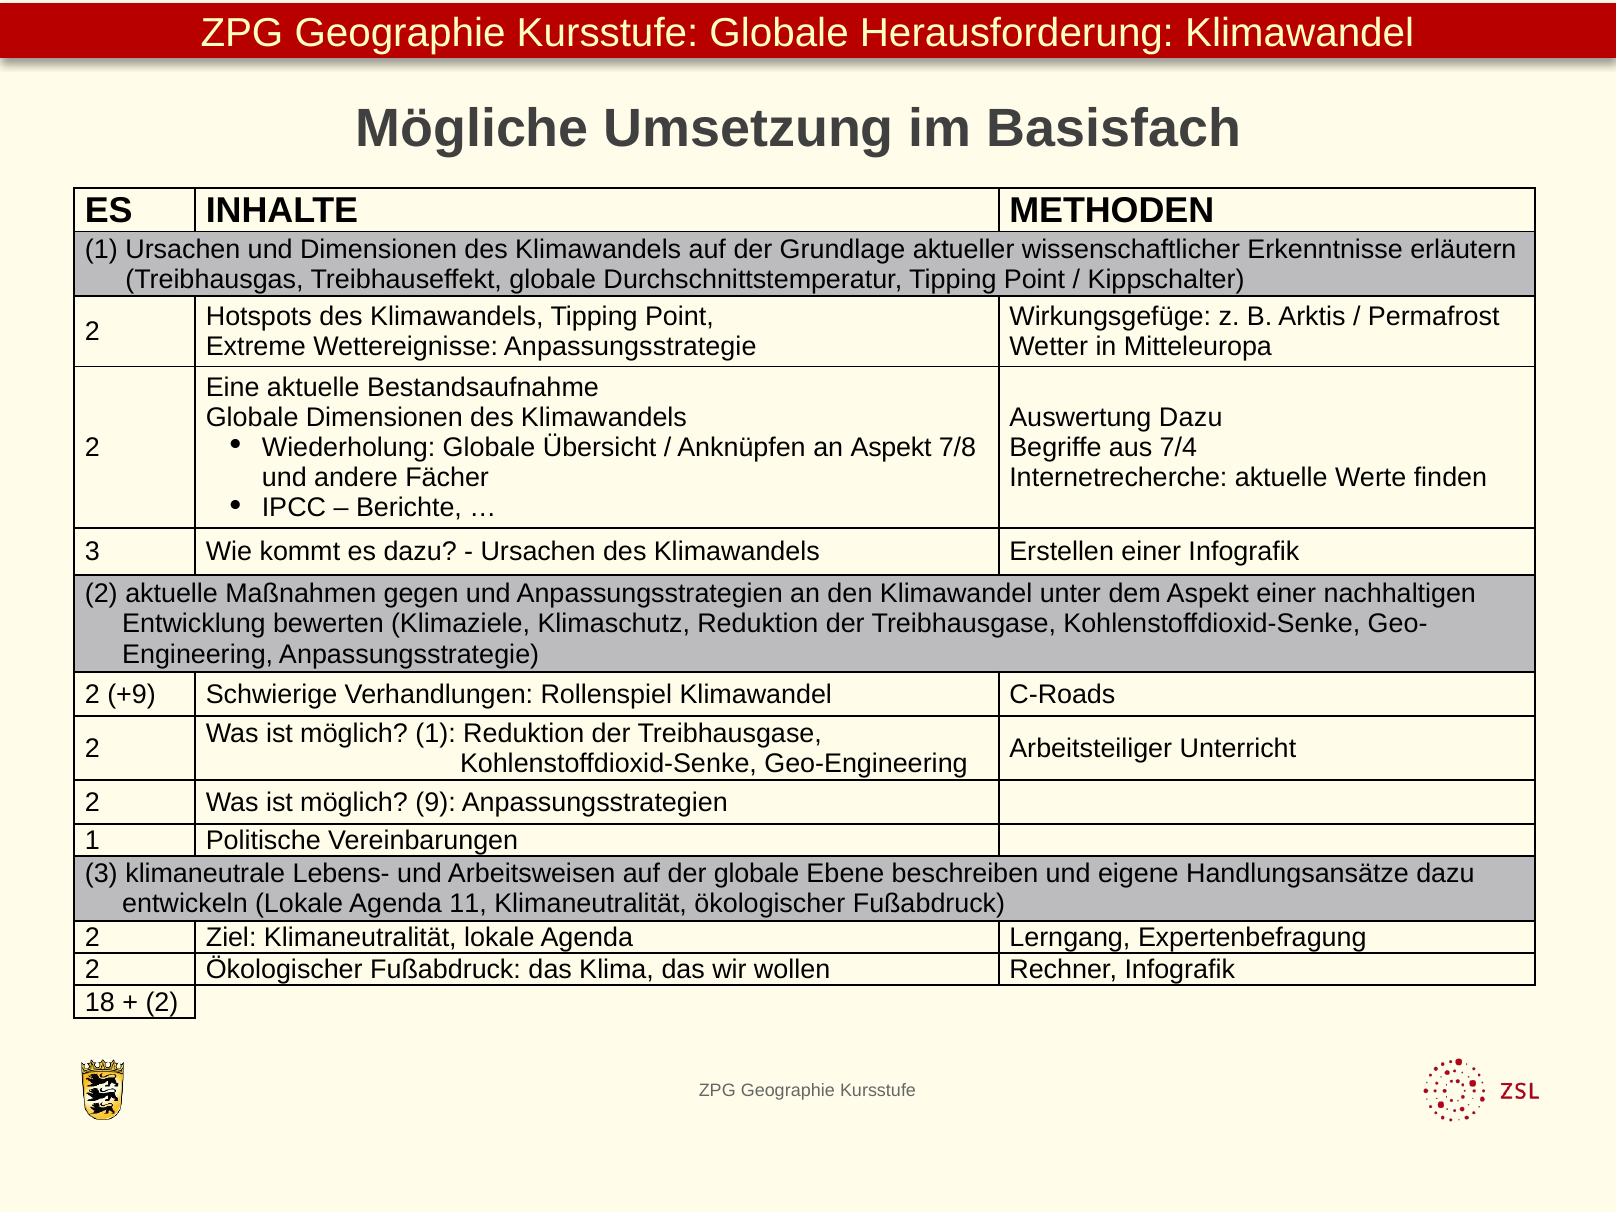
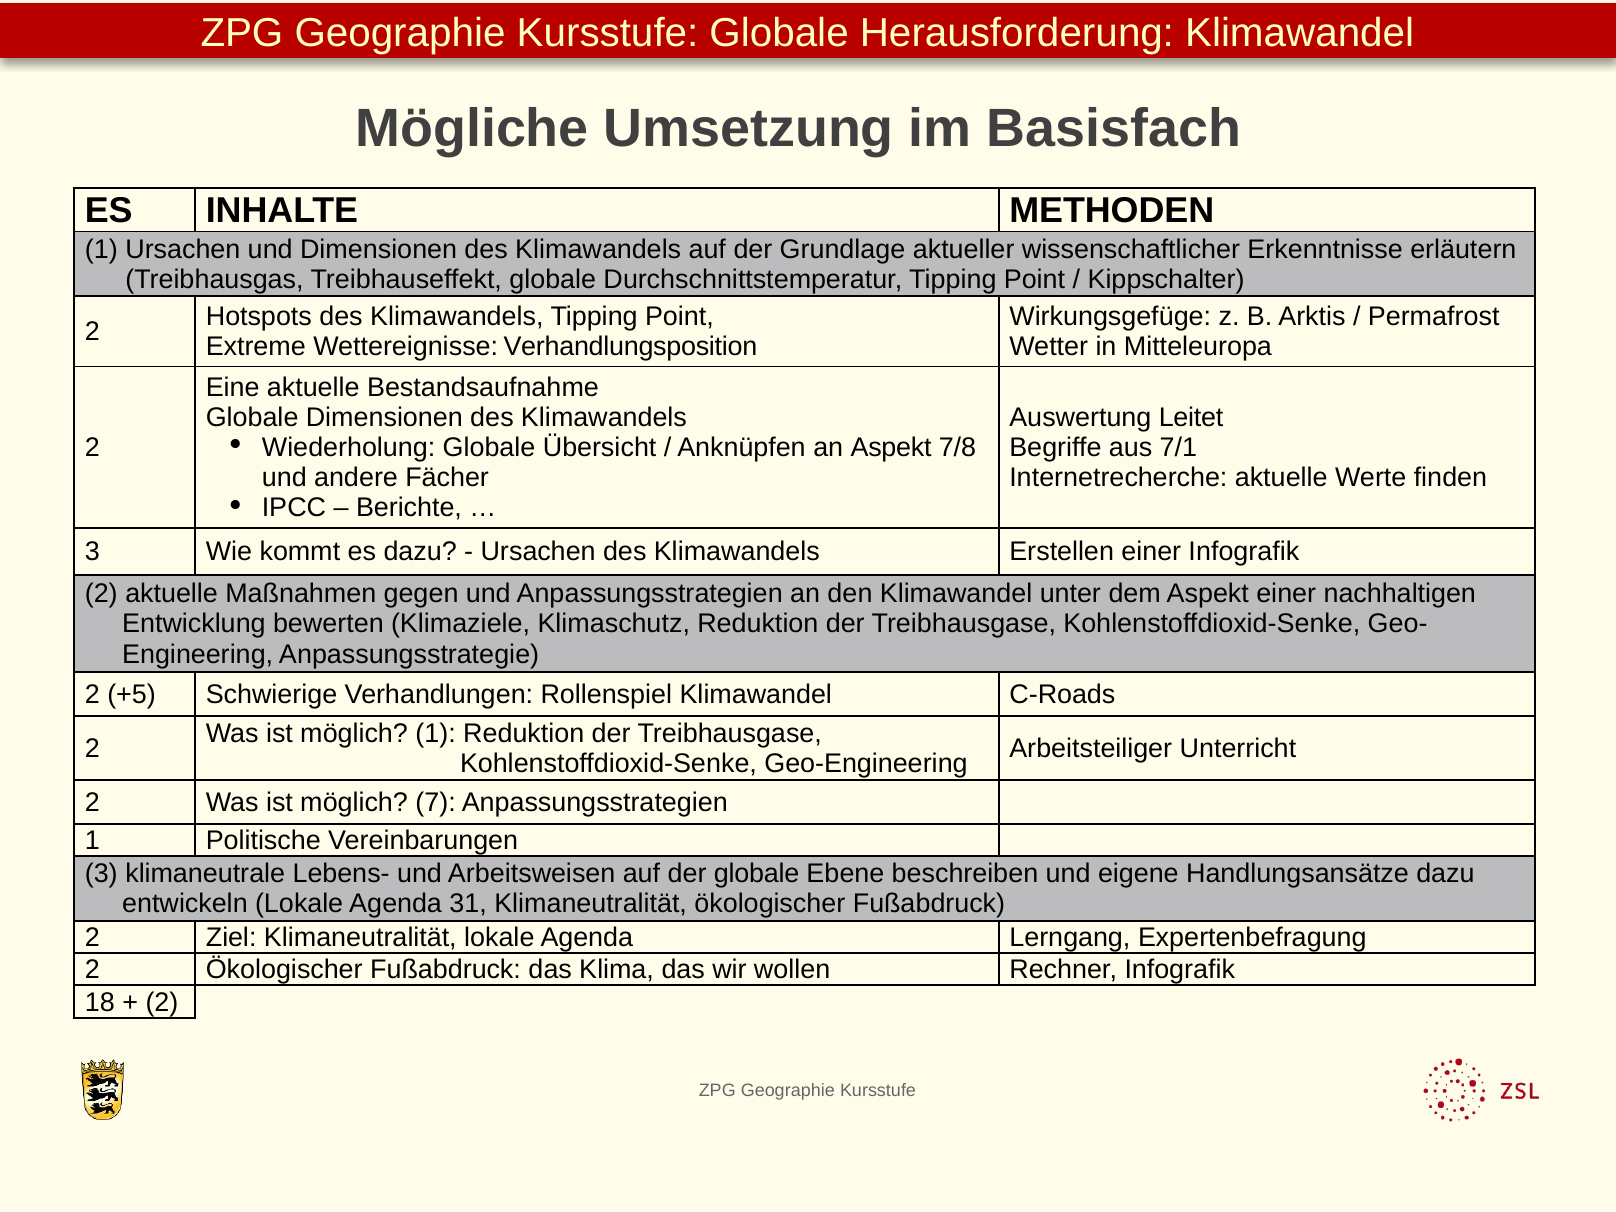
Wettereignisse Anpassungsstrategie: Anpassungsstrategie -> Verhandlungsposition
Auswertung Dazu: Dazu -> Leitet
7/4: 7/4 -> 7/1
+9: +9 -> +5
9: 9 -> 7
11: 11 -> 31
